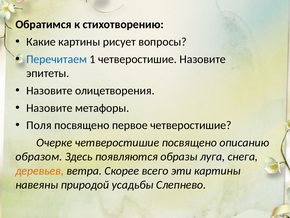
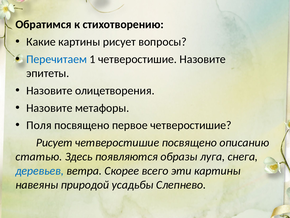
Очерке at (54, 142): Очерке -> Рисует
образом: образом -> статью
деревьев colour: orange -> blue
